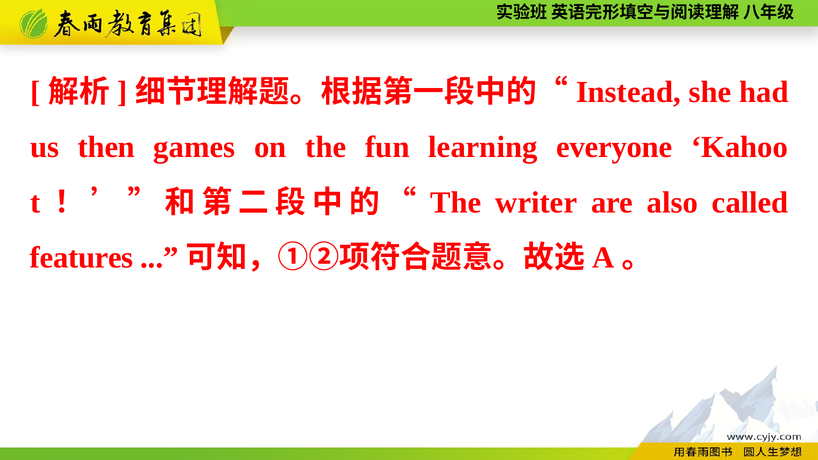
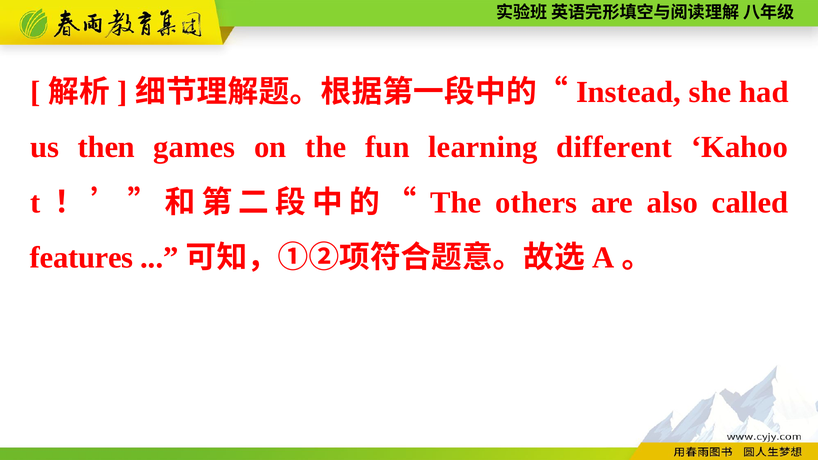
everyone: everyone -> different
writer: writer -> others
